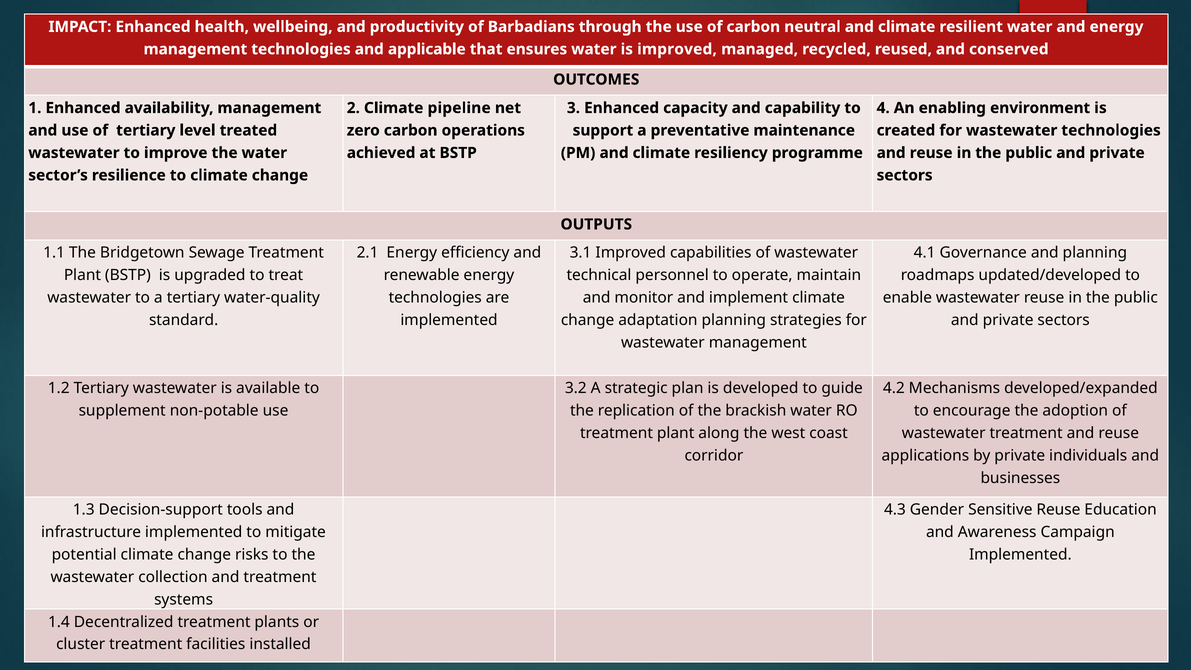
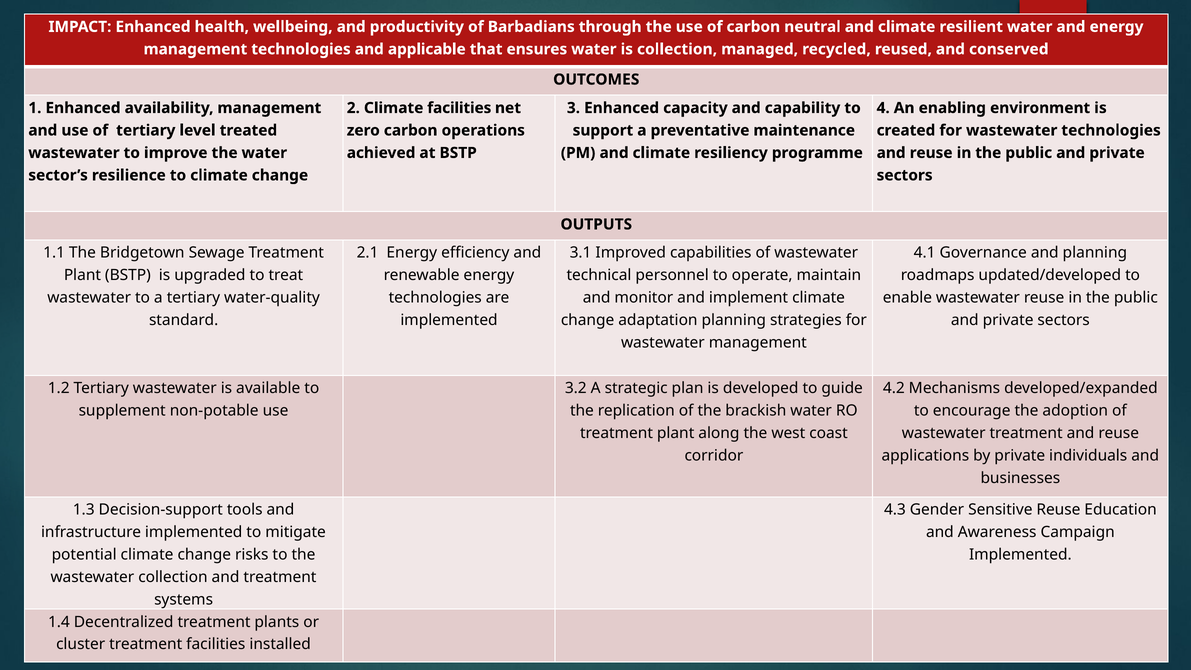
is improved: improved -> collection
Climate pipeline: pipeline -> facilities
